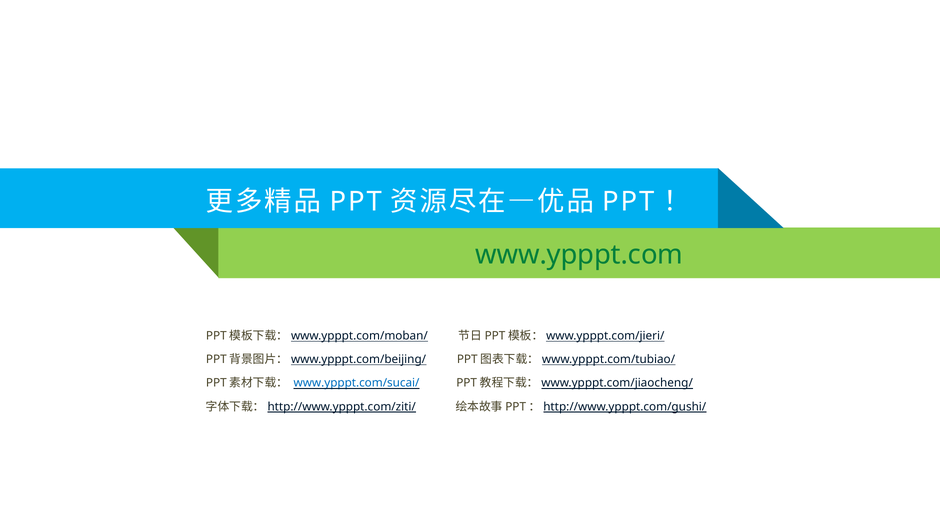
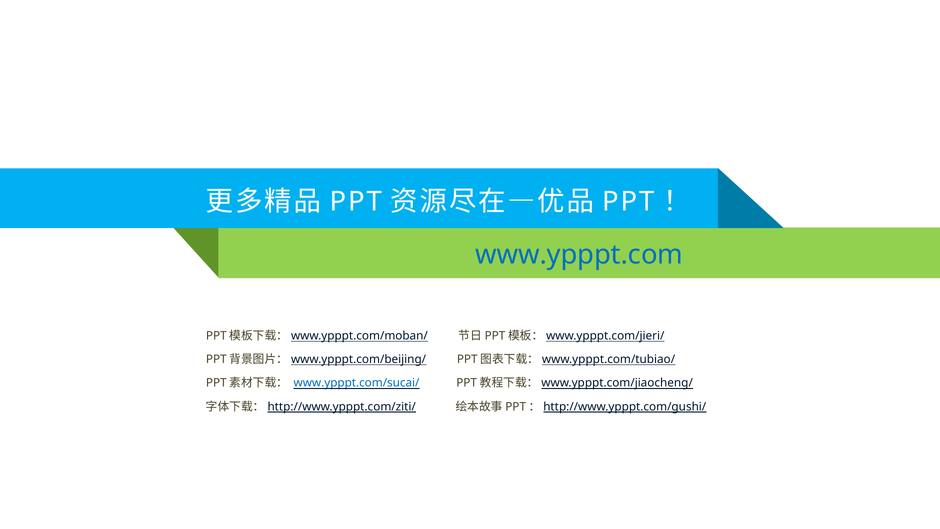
www.ypppt.com colour: green -> blue
